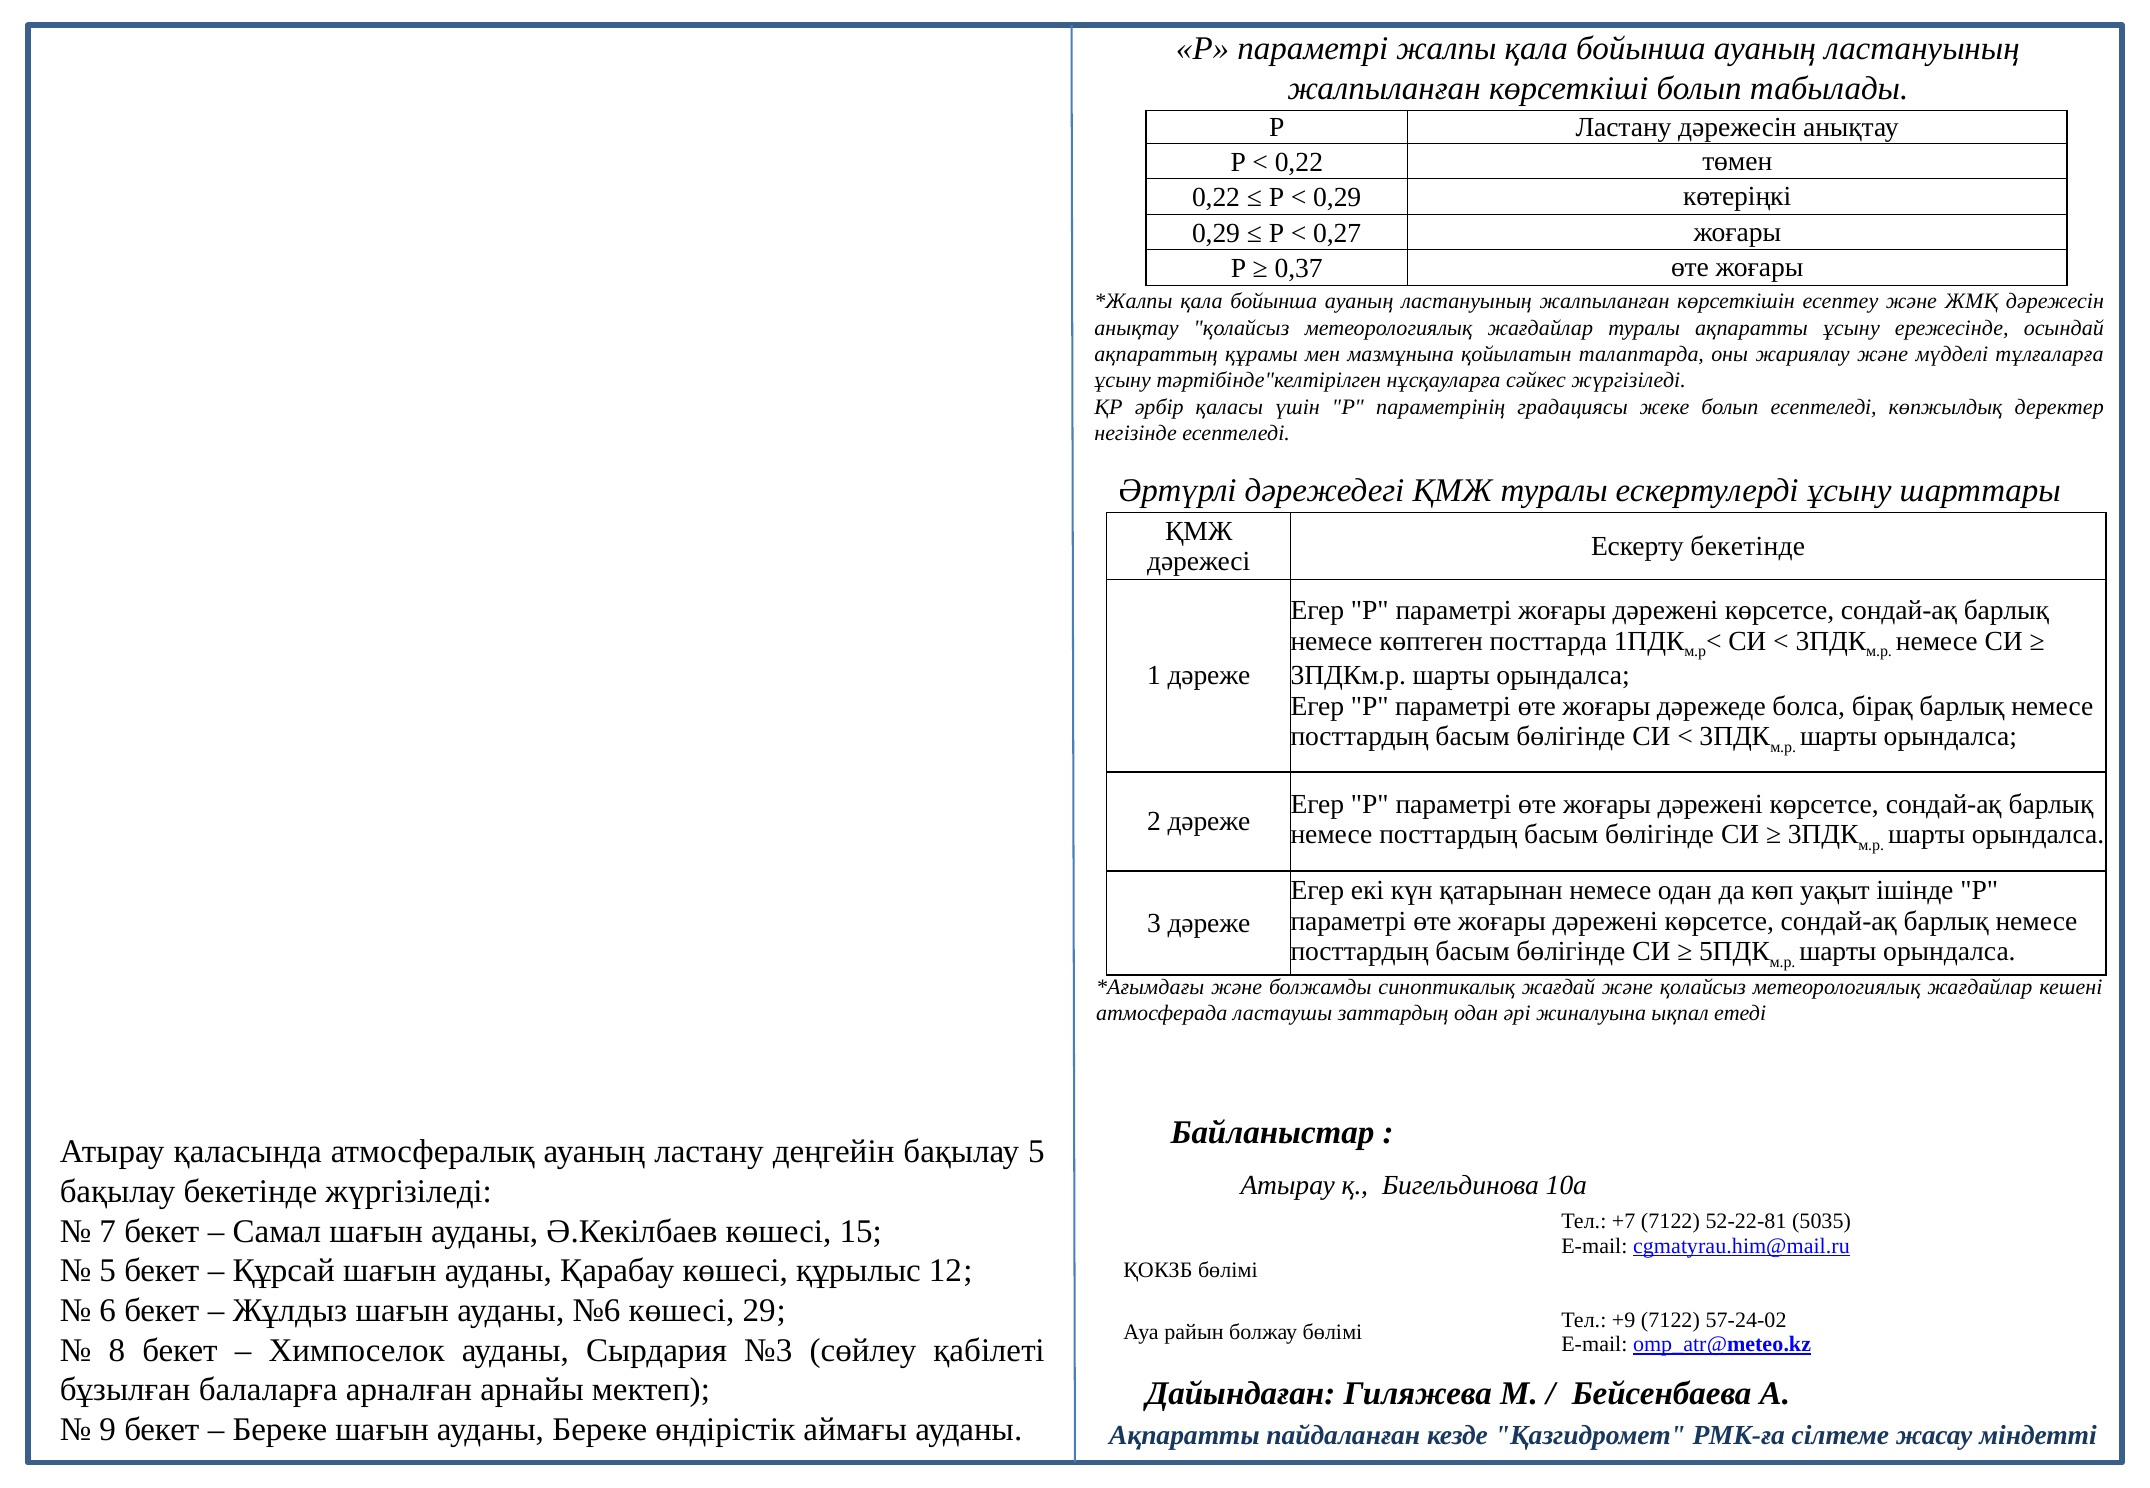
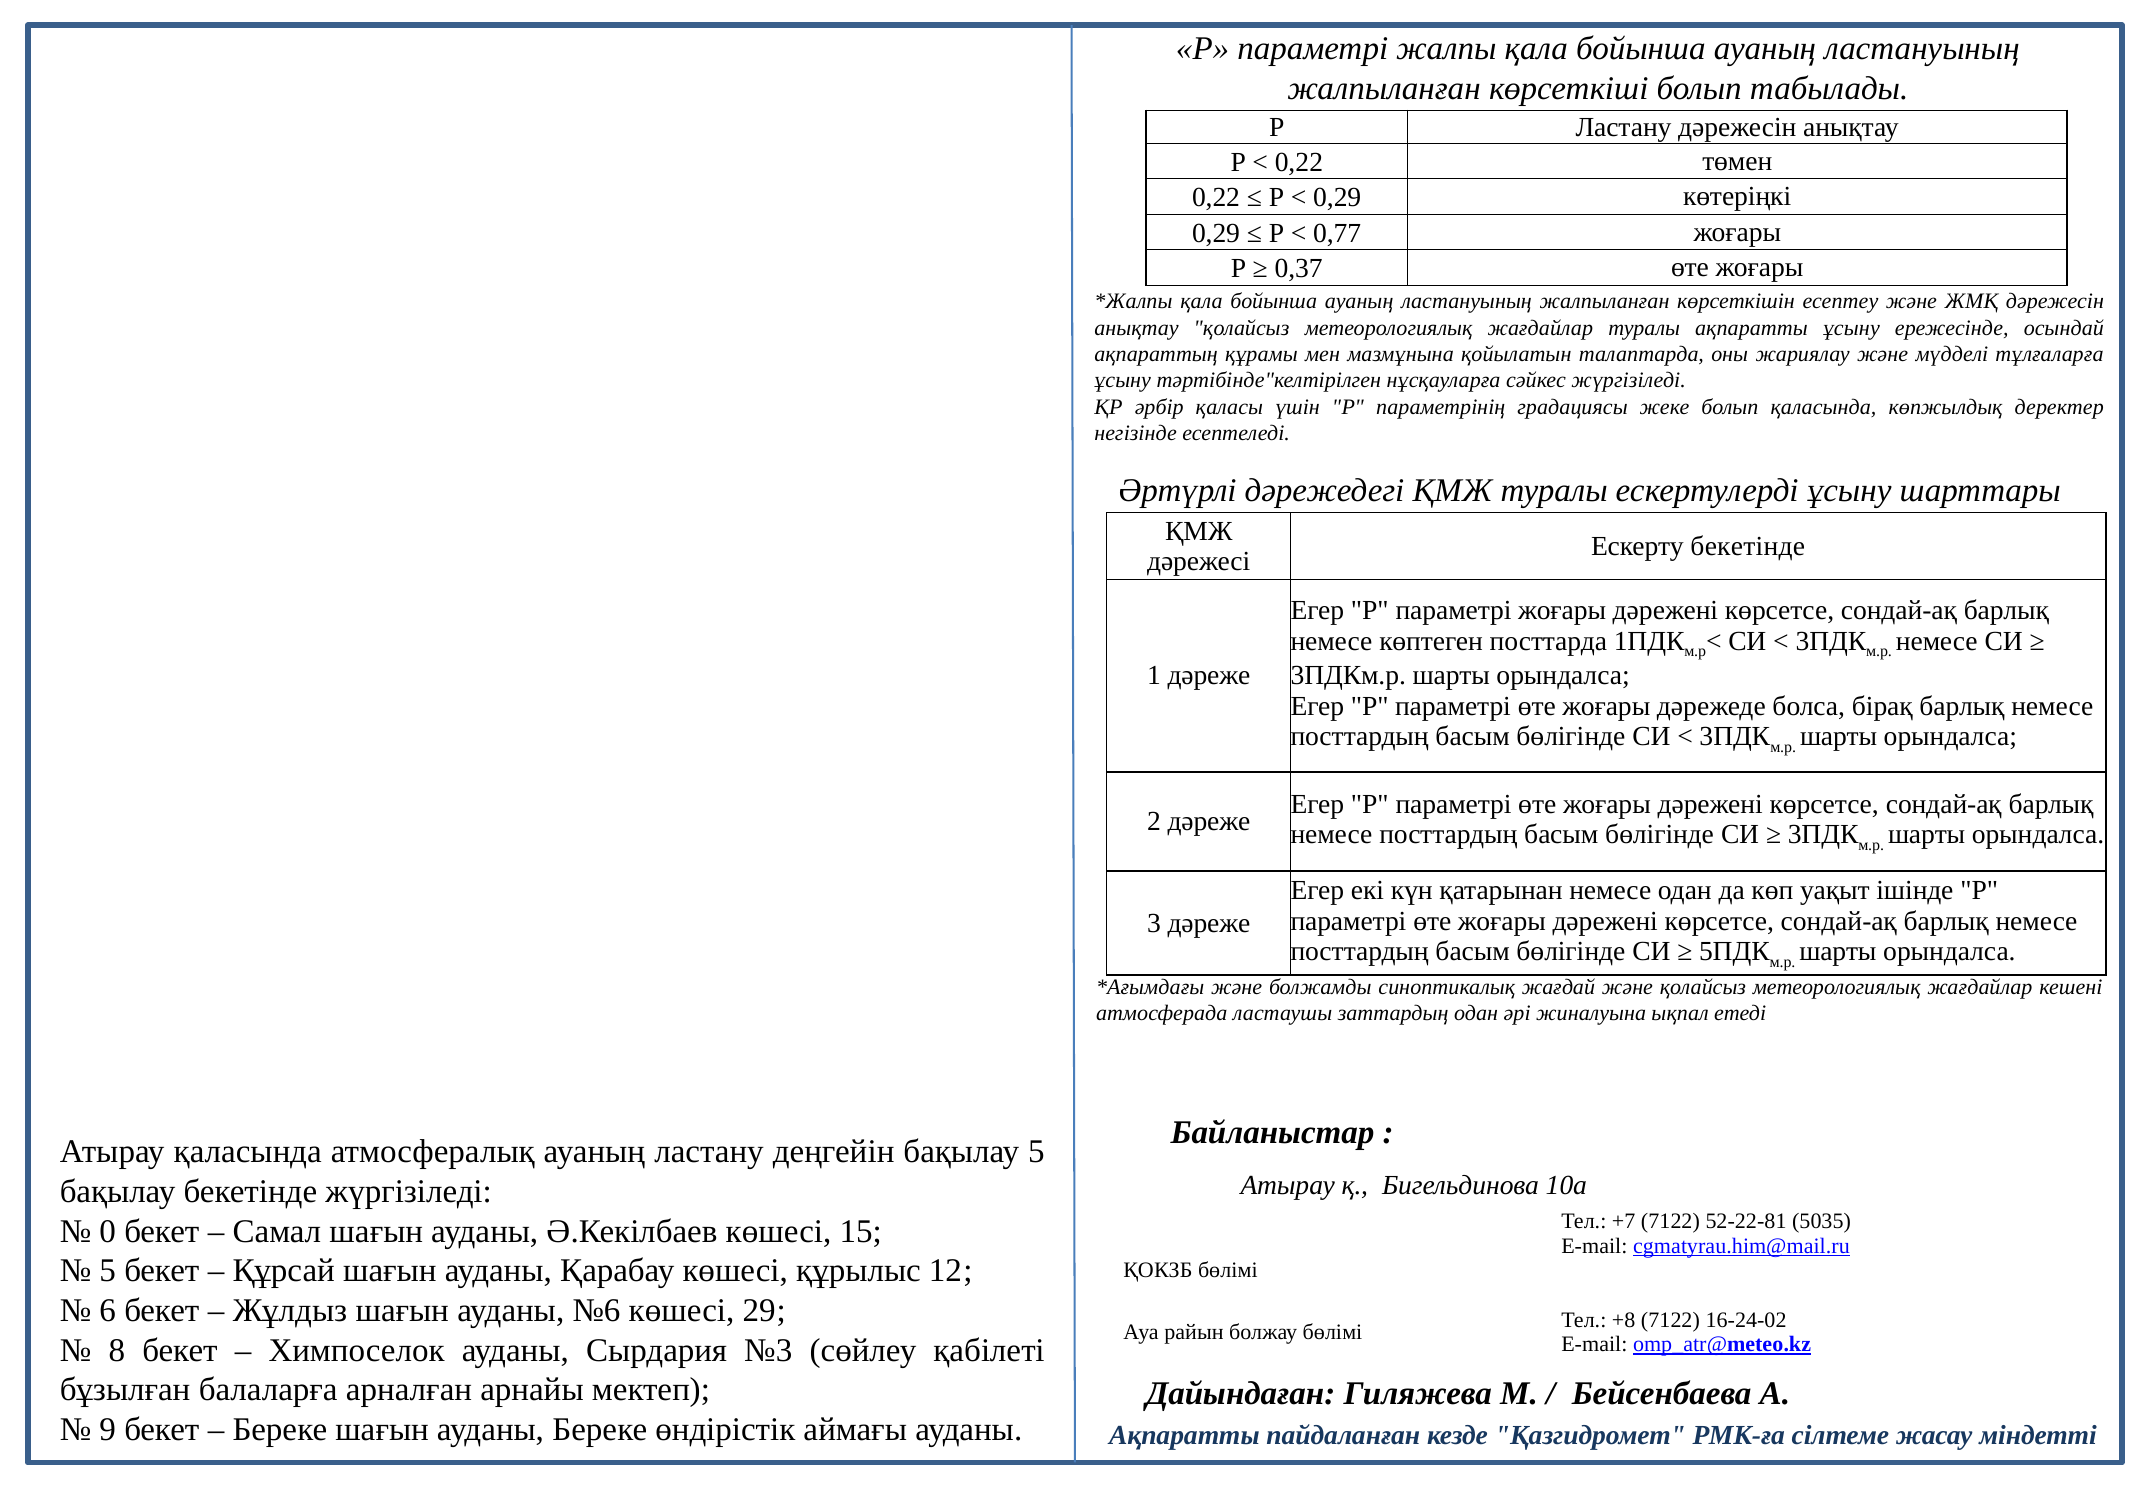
0,27: 0,27 -> 0,77
болып есептеледі: есептеледі -> қаласында
7: 7 -> 0
+9: +9 -> +8
57-24-02: 57-24-02 -> 16-24-02
